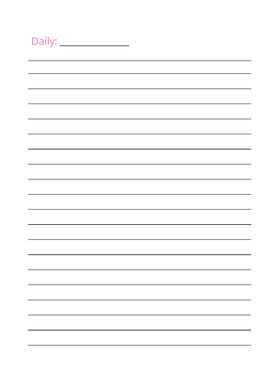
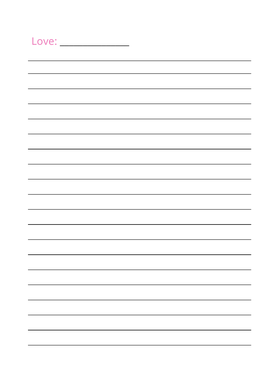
Daily: Daily -> Love
